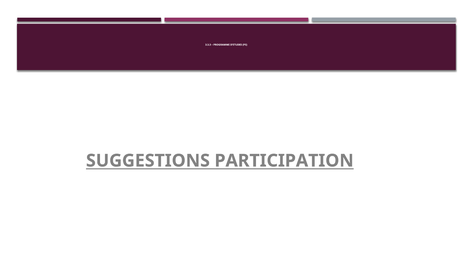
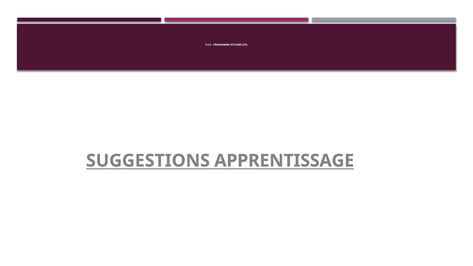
PARTICIPATION: PARTICIPATION -> APPRENTISSAGE
